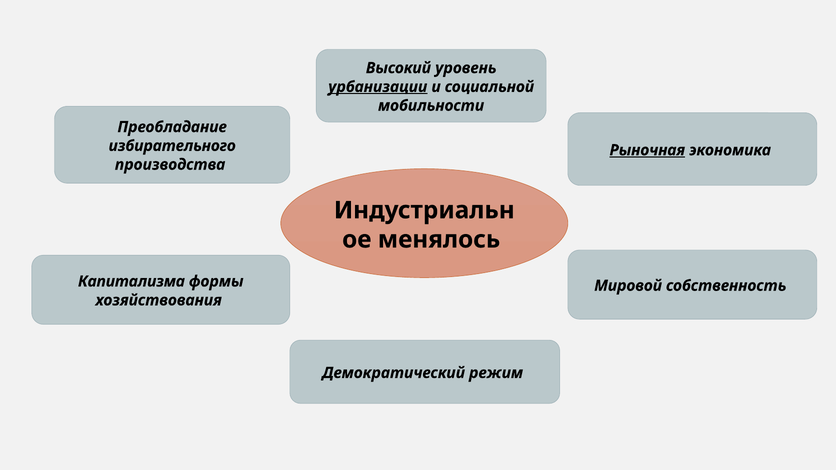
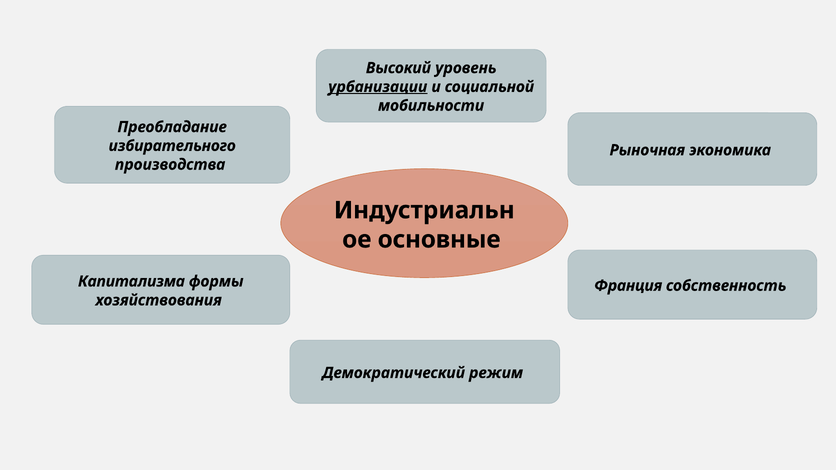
Рыночная underline: present -> none
менялось: менялось -> основные
Мировой: Мировой -> Франция
